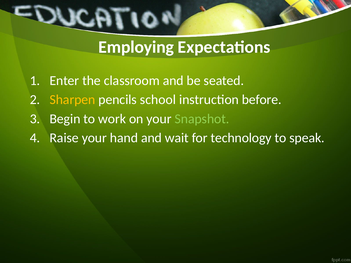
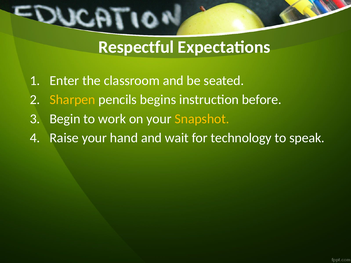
Employing: Employing -> Respectful
school: school -> begins
Snapshot colour: light green -> yellow
